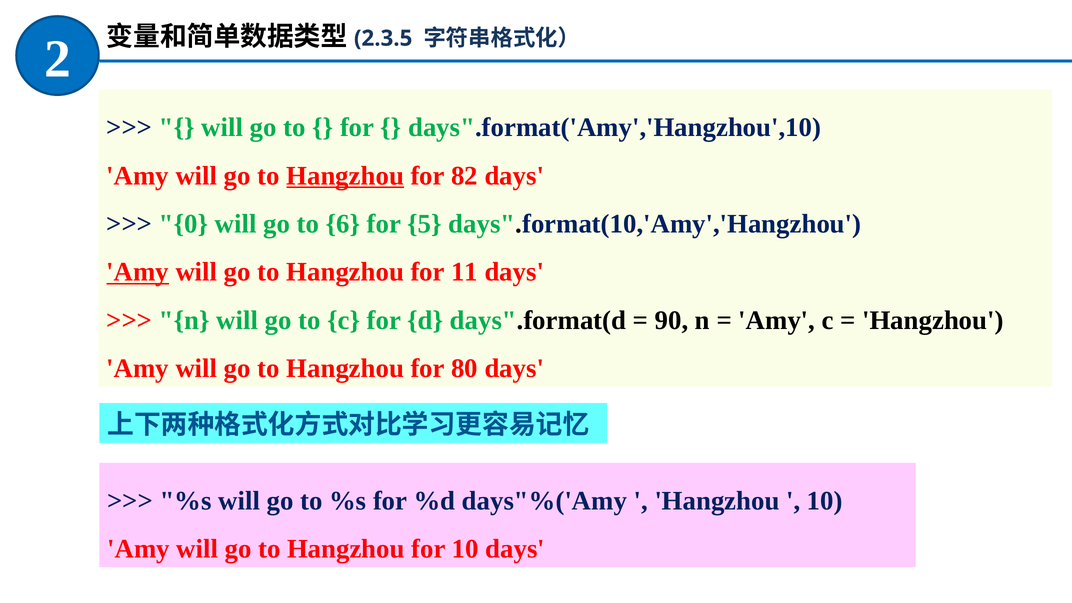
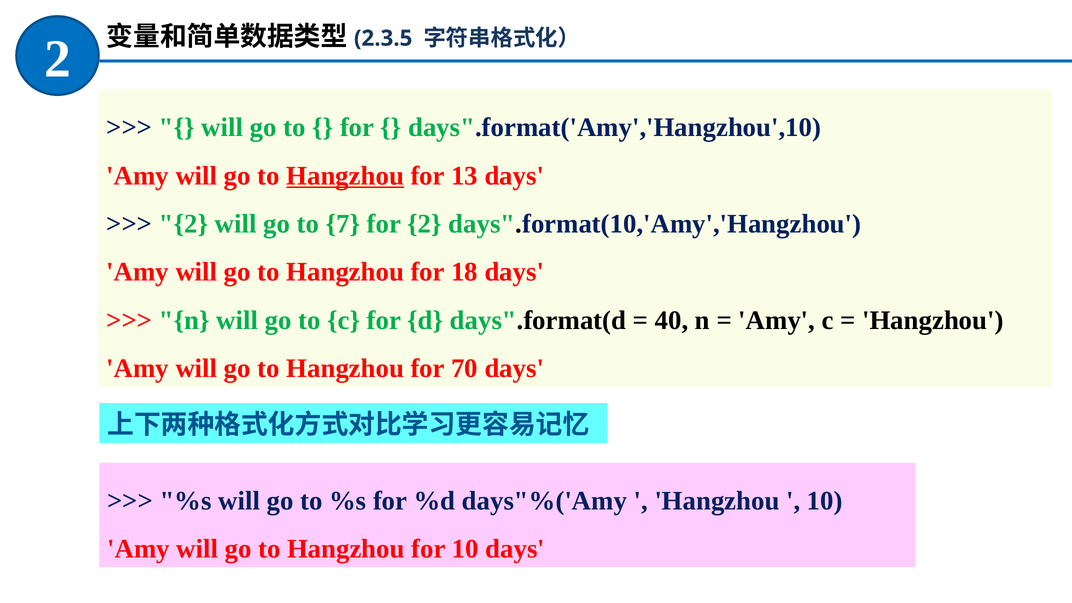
82: 82 -> 13
0 at (183, 224): 0 -> 2
6: 6 -> 7
for 5: 5 -> 2
Amy at (138, 272) underline: present -> none
11: 11 -> 18
90: 90 -> 40
80: 80 -> 70
